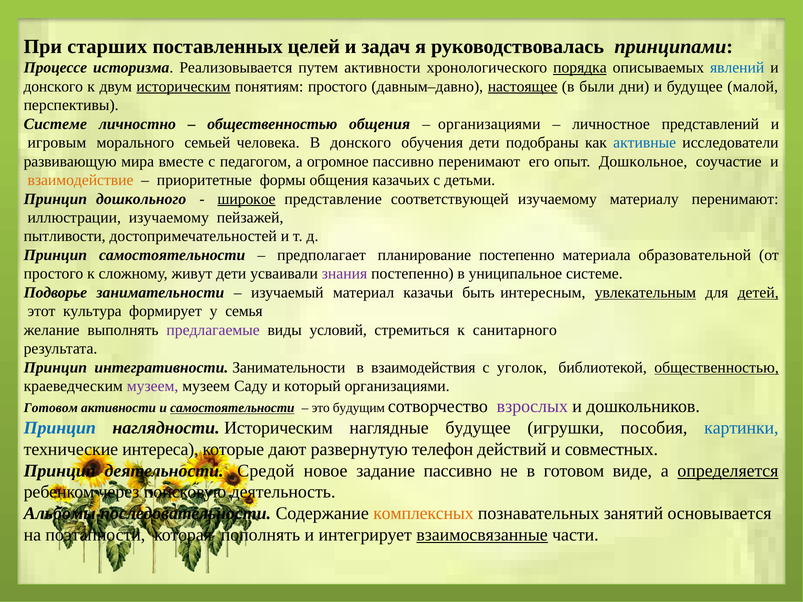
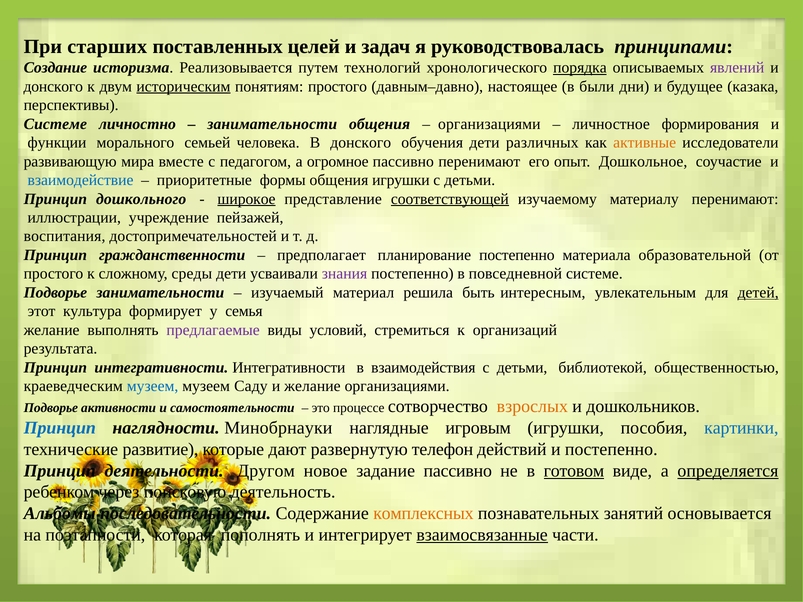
Процессе: Процессе -> Создание
путем активности: активности -> технологий
явлений colour: blue -> purple
настоящее underline: present -> none
малой: малой -> казака
общественностью at (272, 124): общественностью -> занимательности
представлений: представлений -> формирования
игровым: игровым -> функции
подобраны: подобраны -> различных
активные colour: blue -> orange
взаимодействие colour: orange -> blue
общения казачьих: казачьих -> игрушки
соответствующей underline: none -> present
иллюстрации изучаемому: изучаемому -> учреждение
пытливости: пытливости -> воспитания
Принцип самостоятельности: самостоятельности -> гражданственности
живут: живут -> среды
униципальное: униципальное -> повседневной
казачьи: казачьи -> решила
увлекательным underline: present -> none
санитарного: санитарного -> организаций
интегративности Занимательности: Занимательности -> Интегративности
уголок at (522, 368): уголок -> детьми
общественностью at (717, 368) underline: present -> none
музеем at (153, 386) colour: purple -> blue
и который: который -> желание
Готовом at (51, 408): Готовом -> Подворье
самостоятельности at (232, 408) underline: present -> none
будущим: будущим -> процессе
взрослых colour: purple -> orange
наглядности Историческим: Историческим -> Минобрнауки
наглядные будущее: будущее -> игровым
интереса: интереса -> развитие
и совместных: совместных -> постепенно
Средой: Средой -> Другом
готовом at (574, 471) underline: none -> present
